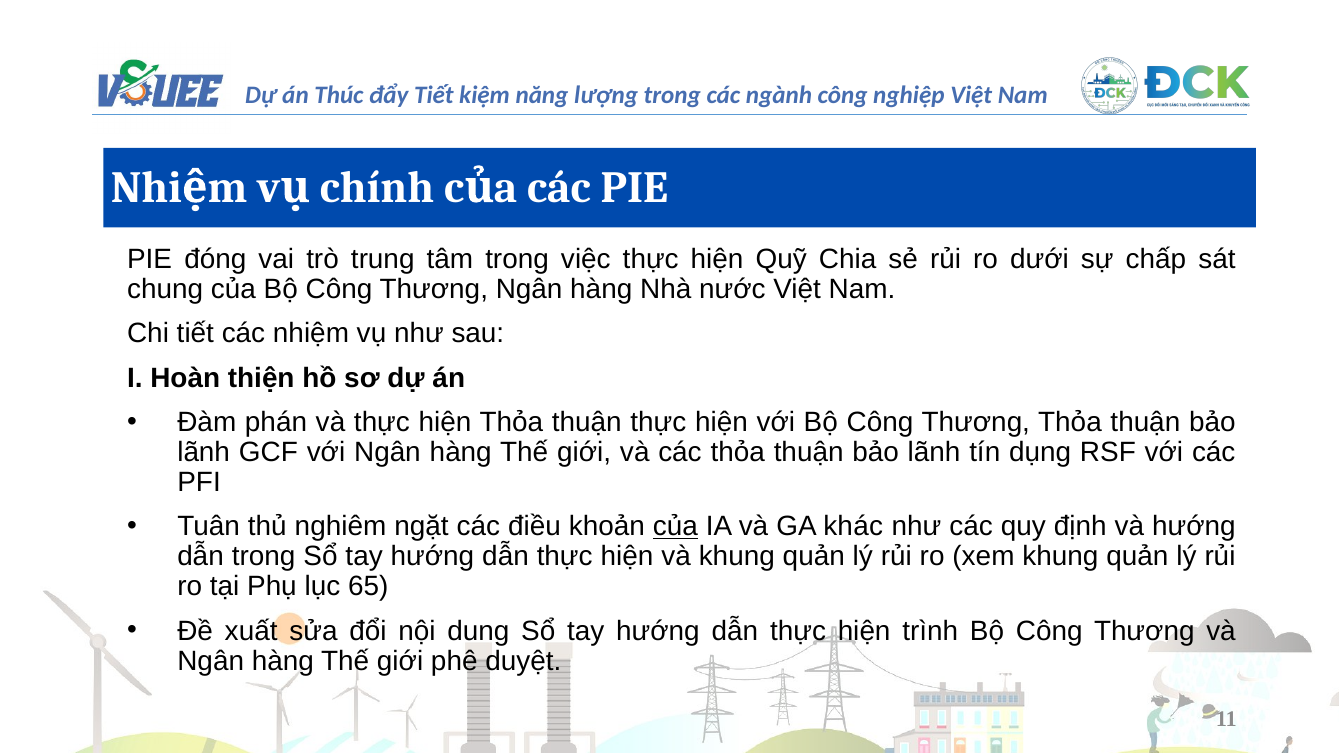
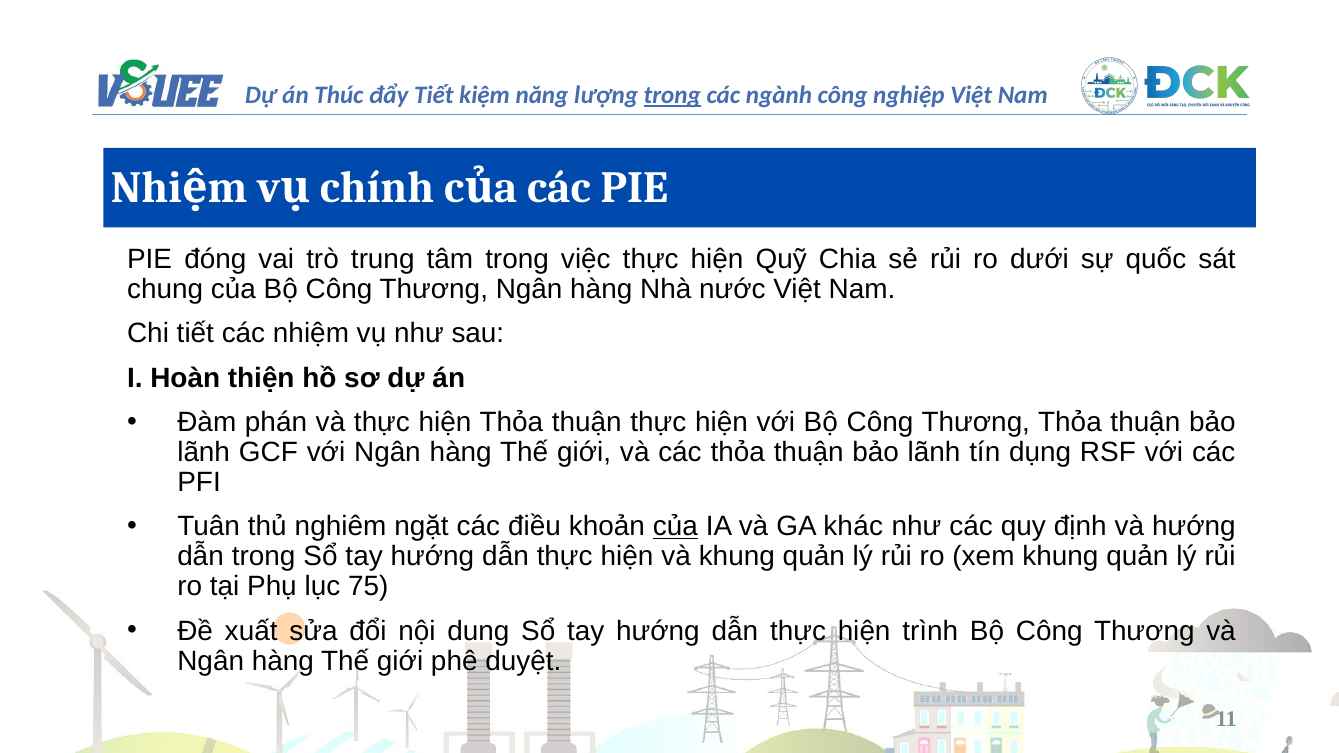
trong at (672, 95) underline: none -> present
chấp: chấp -> quốc
65: 65 -> 75
